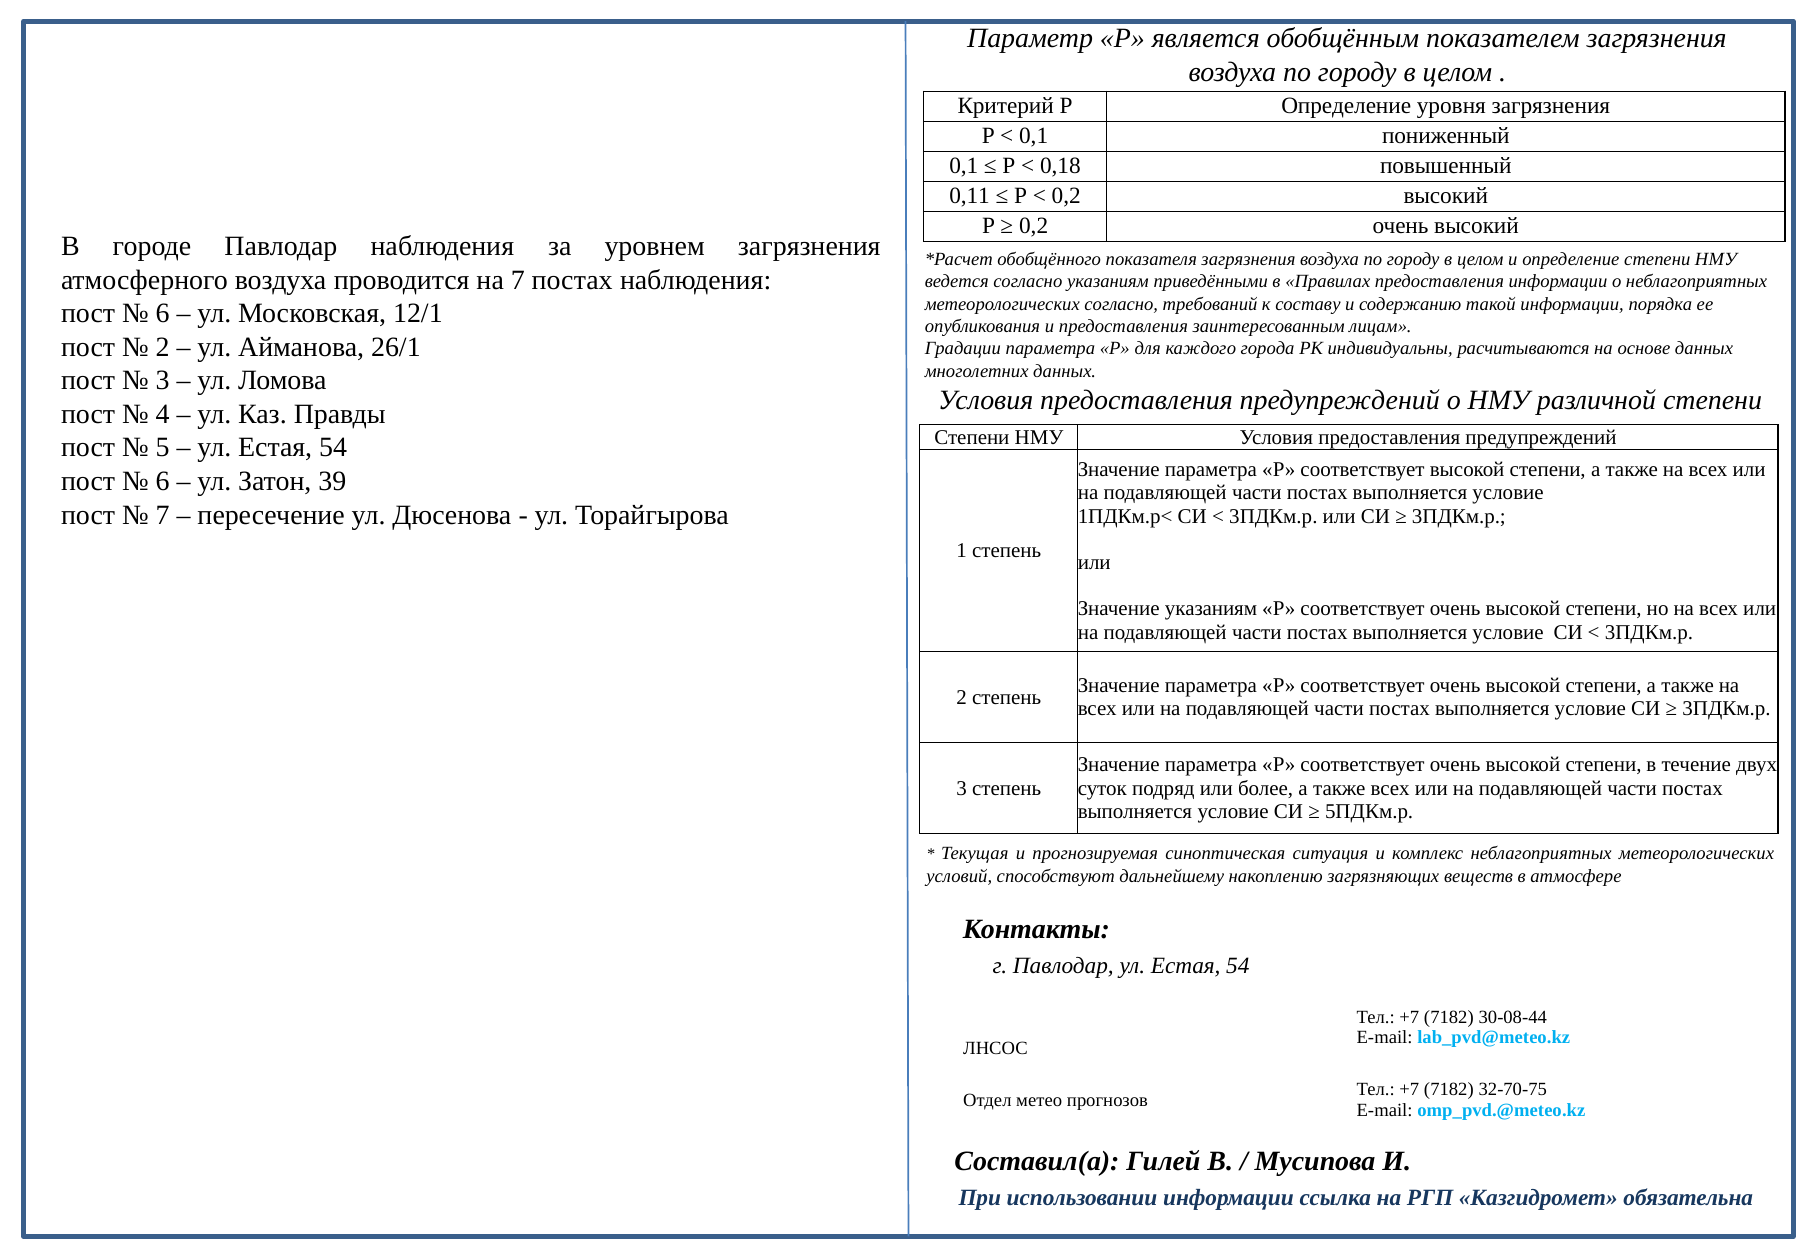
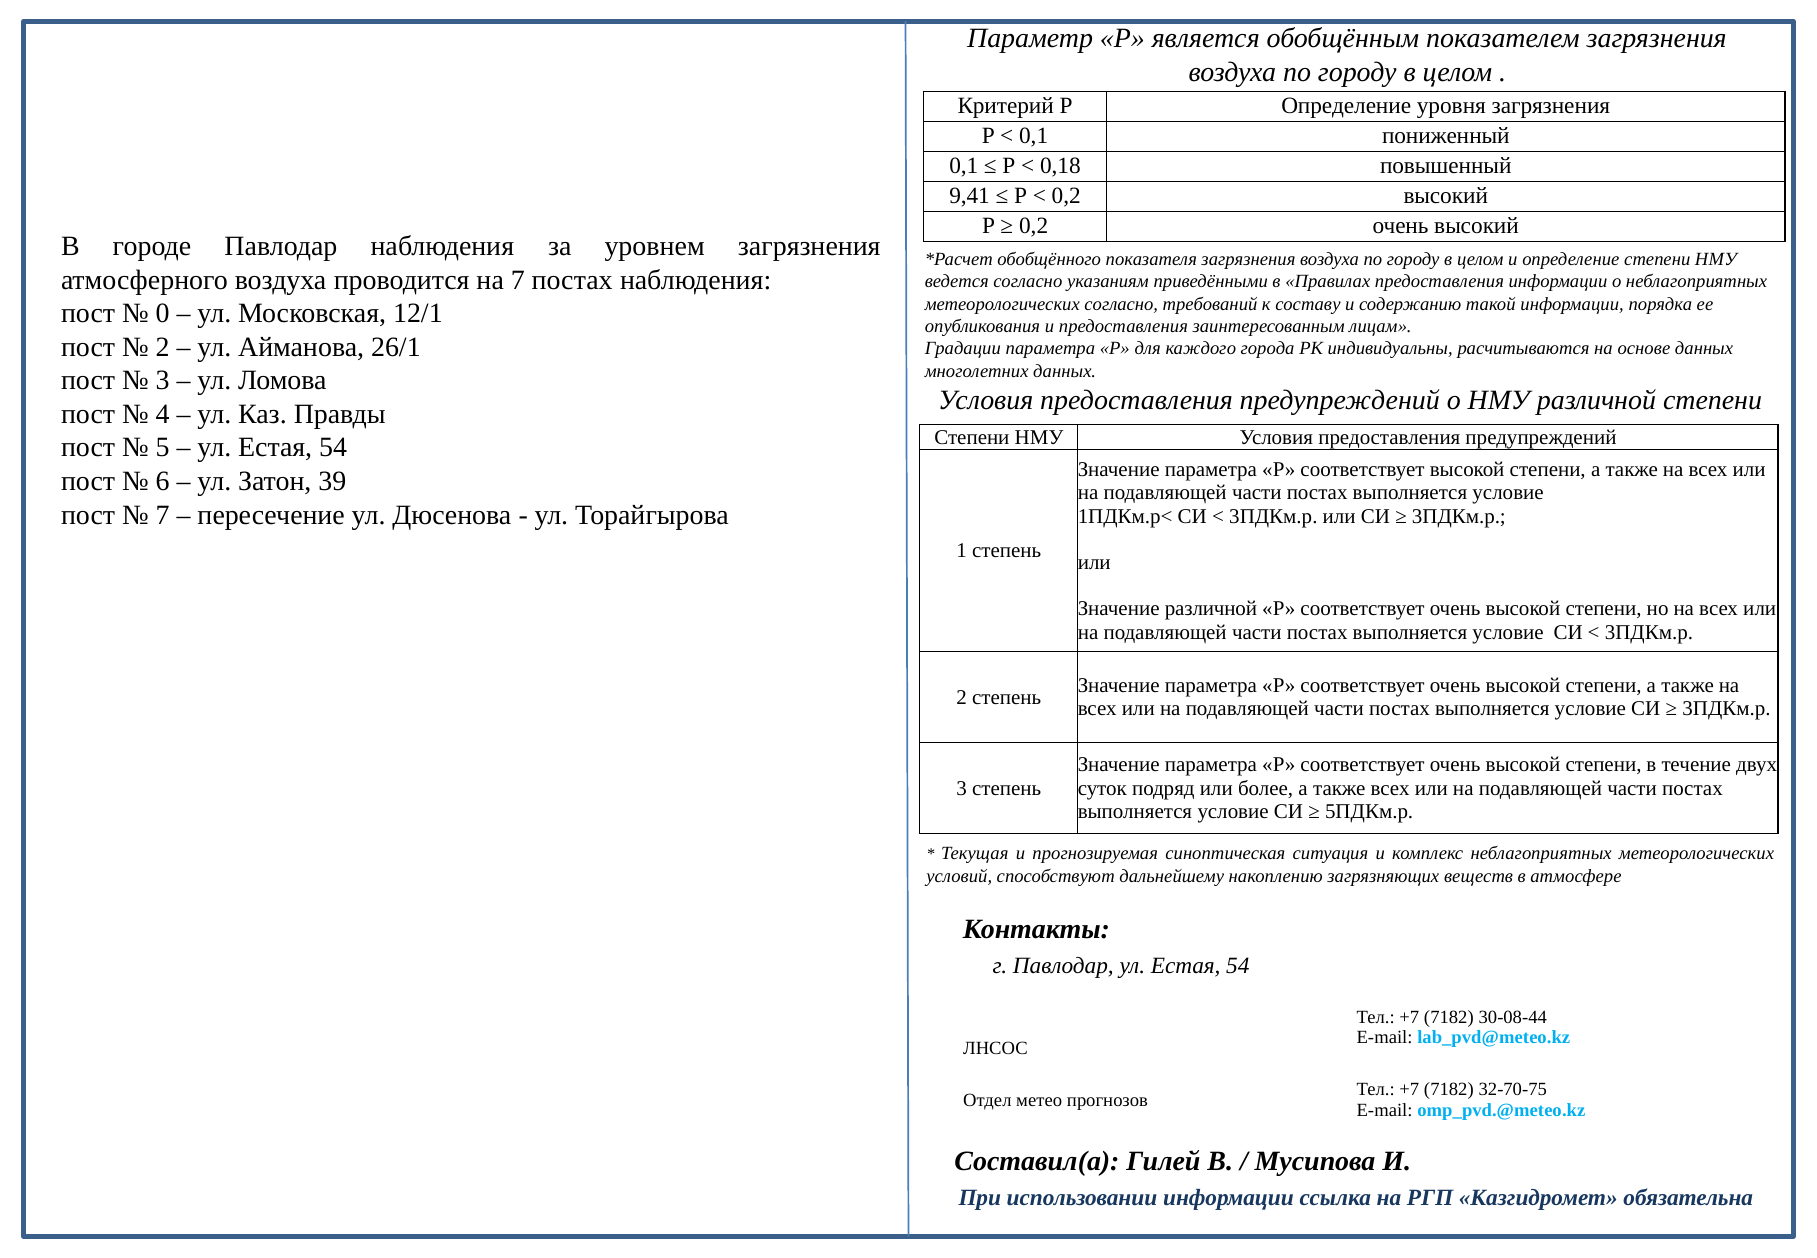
0,11: 0,11 -> 9,41
6 at (163, 313): 6 -> 0
Значение указаниям: указаниям -> различной
